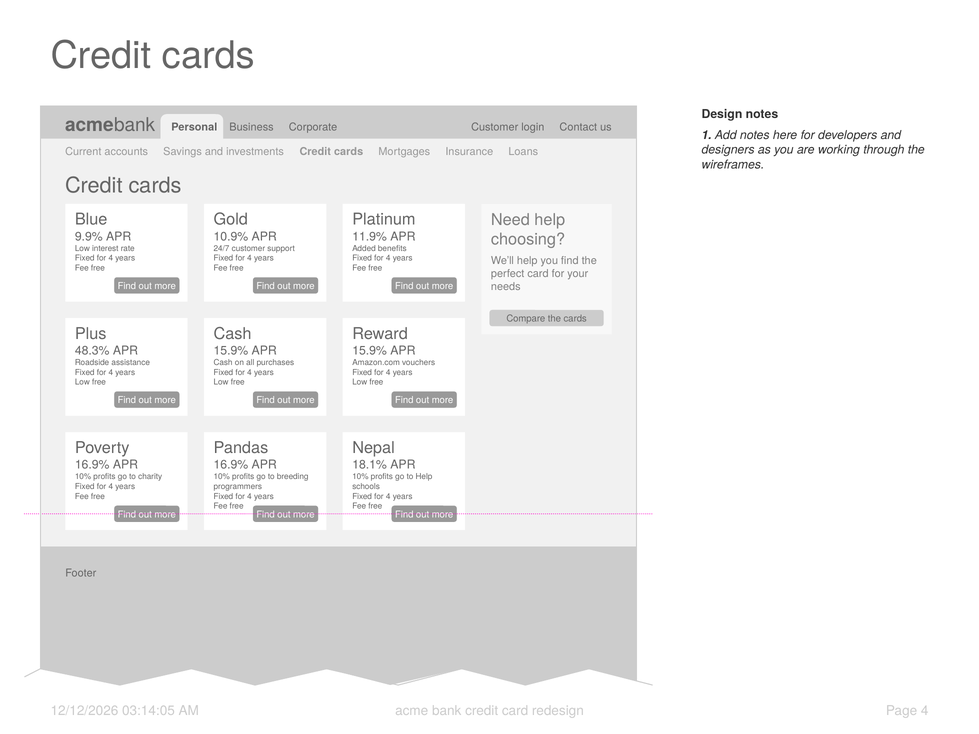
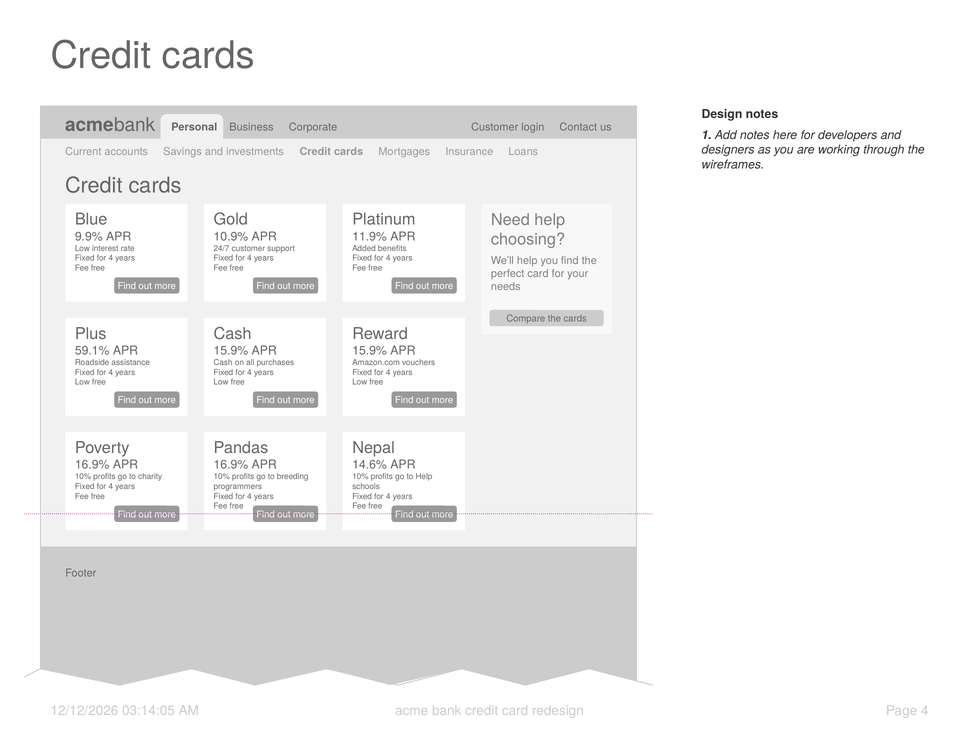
48.3%: 48.3% -> 59.1%
18.1%: 18.1% -> 14.6%
